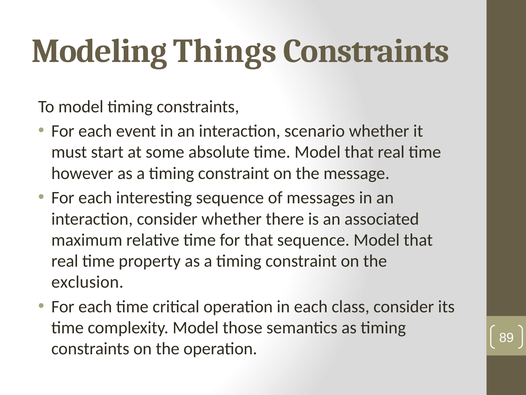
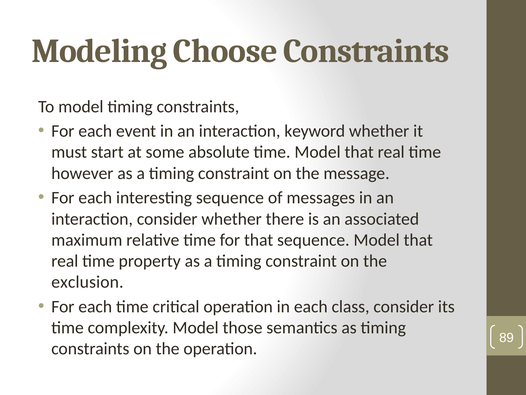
Things: Things -> Choose
scenario: scenario -> keyword
